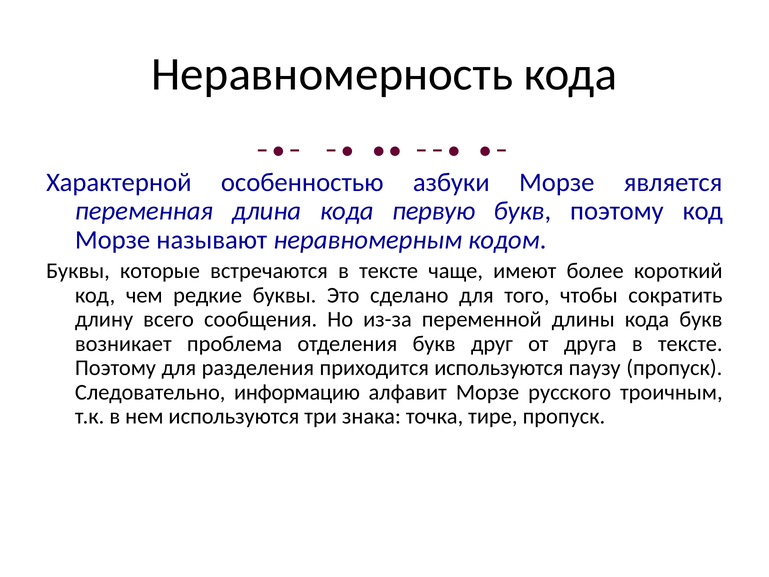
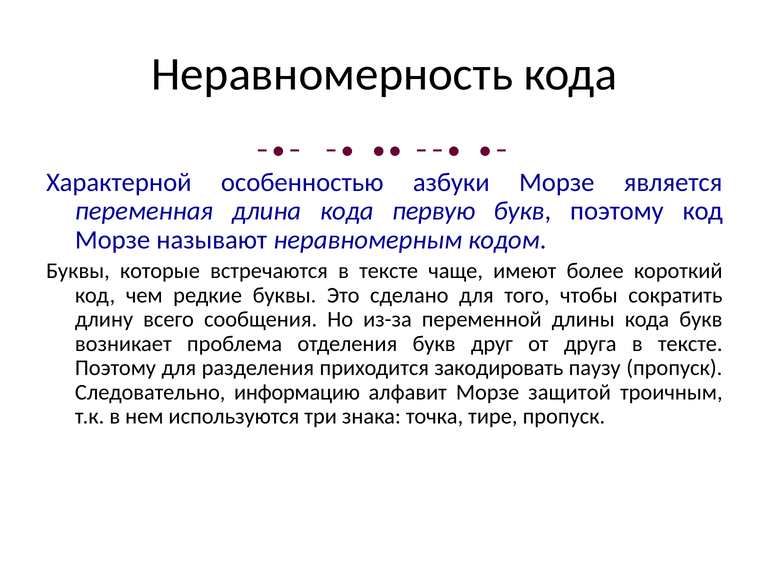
приходится используются: используются -> закодировать
русского: русского -> защитой
